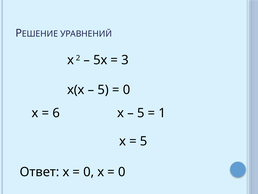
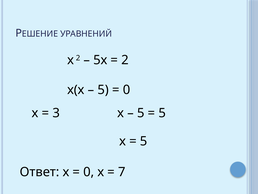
3 at (125, 60): 3 -> 2
6: 6 -> 3
1 at (162, 113): 1 -> 5
0 at (122, 172): 0 -> 7
